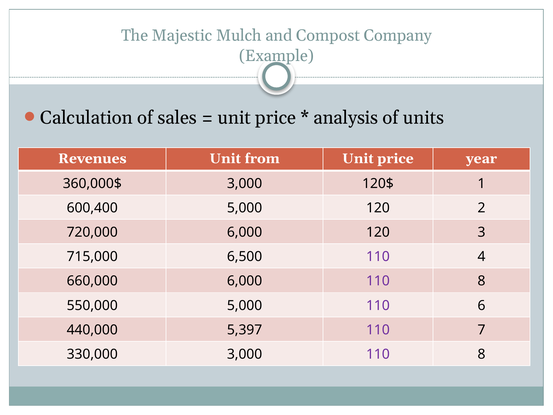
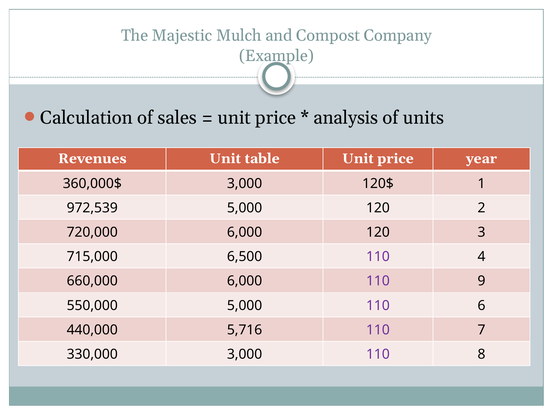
from: from -> table
600,400: 600,400 -> 972,539
6,000 110 8: 8 -> 9
5,397: 5,397 -> 5,716
